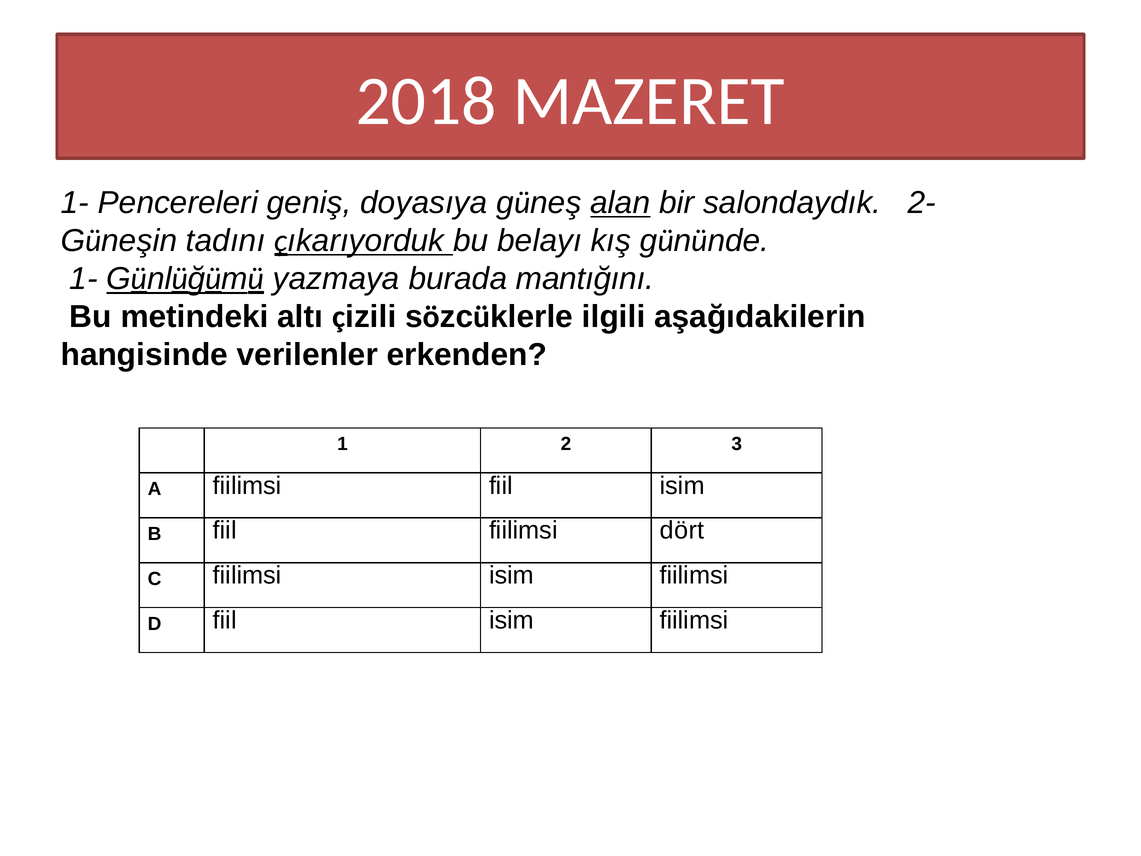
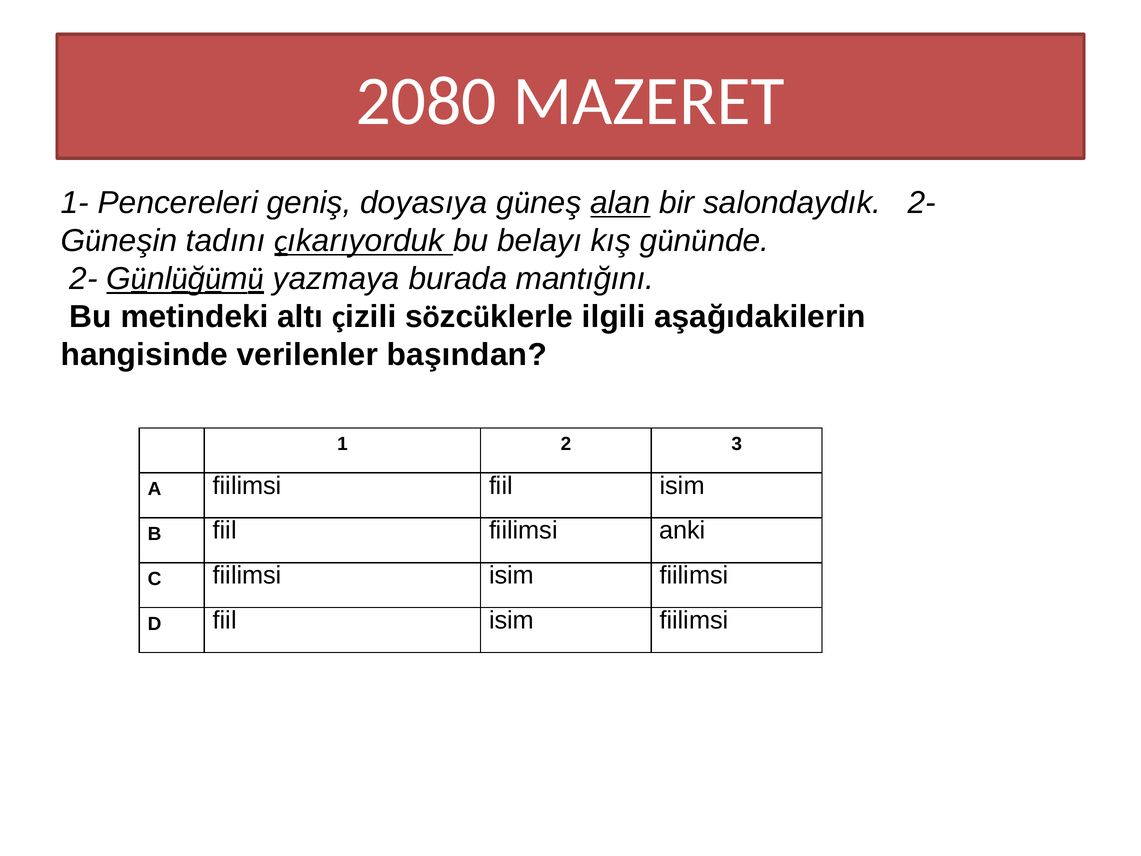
2018: 2018 -> 2080
1- at (84, 279): 1- -> 2-
erkenden: erkenden -> başından
dört: dört -> anki
